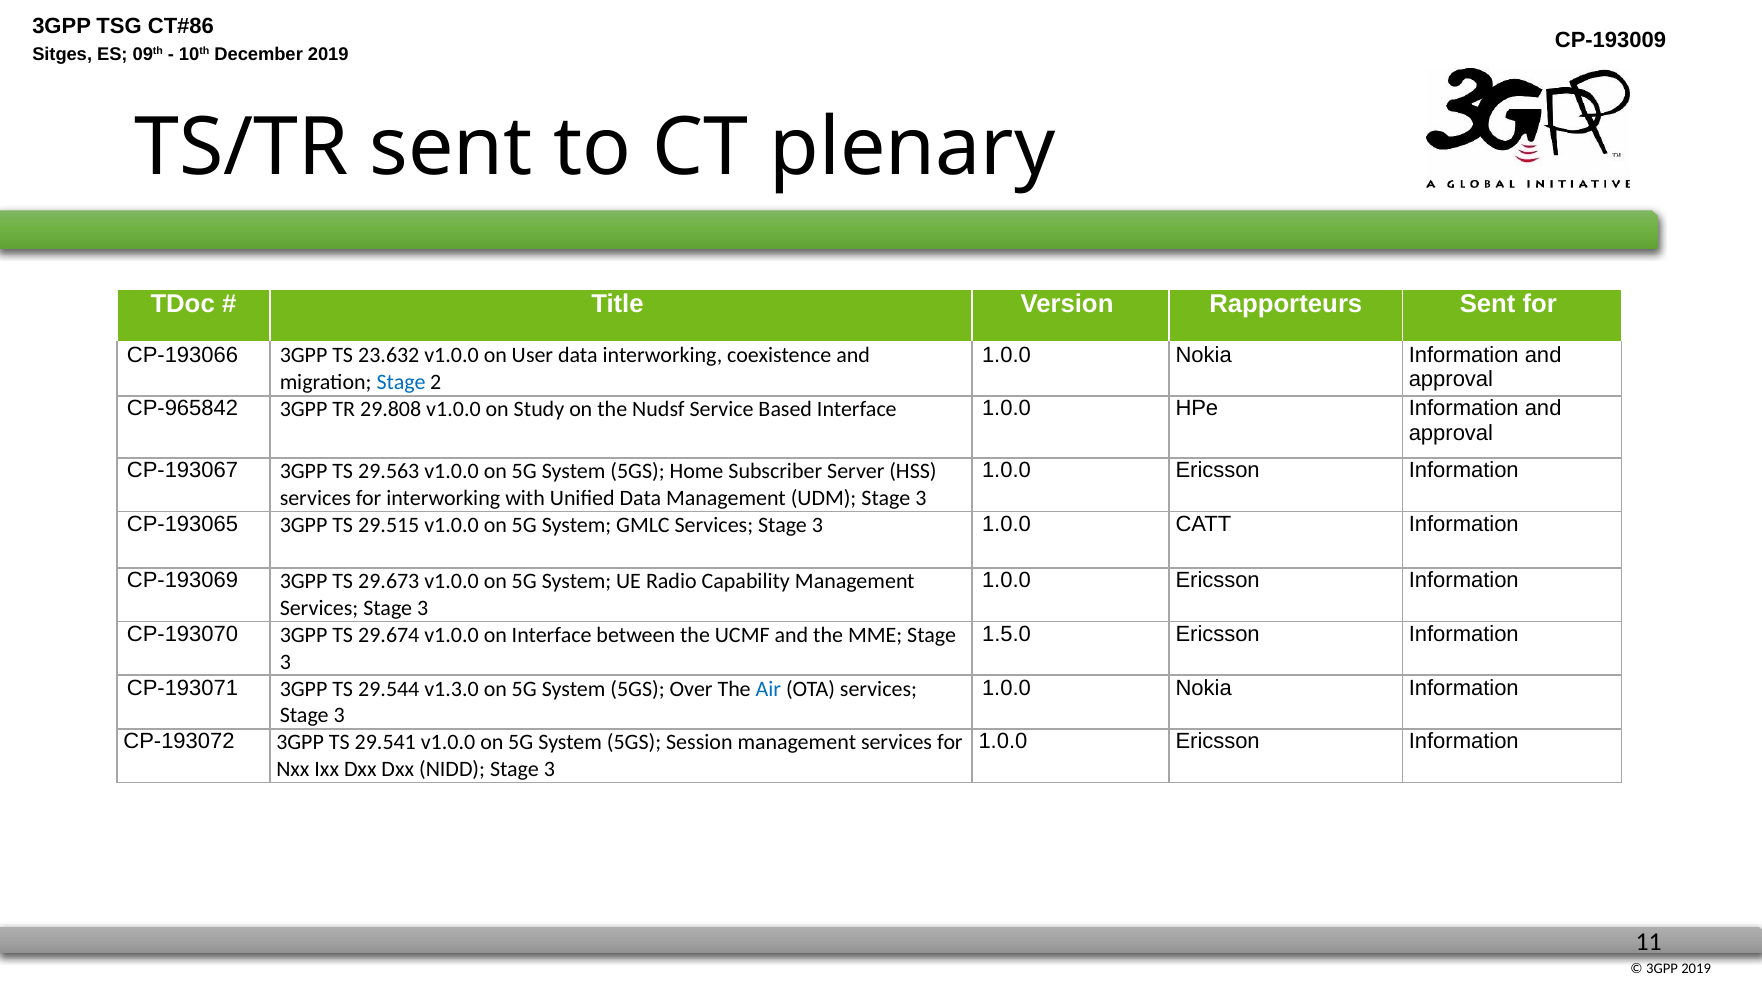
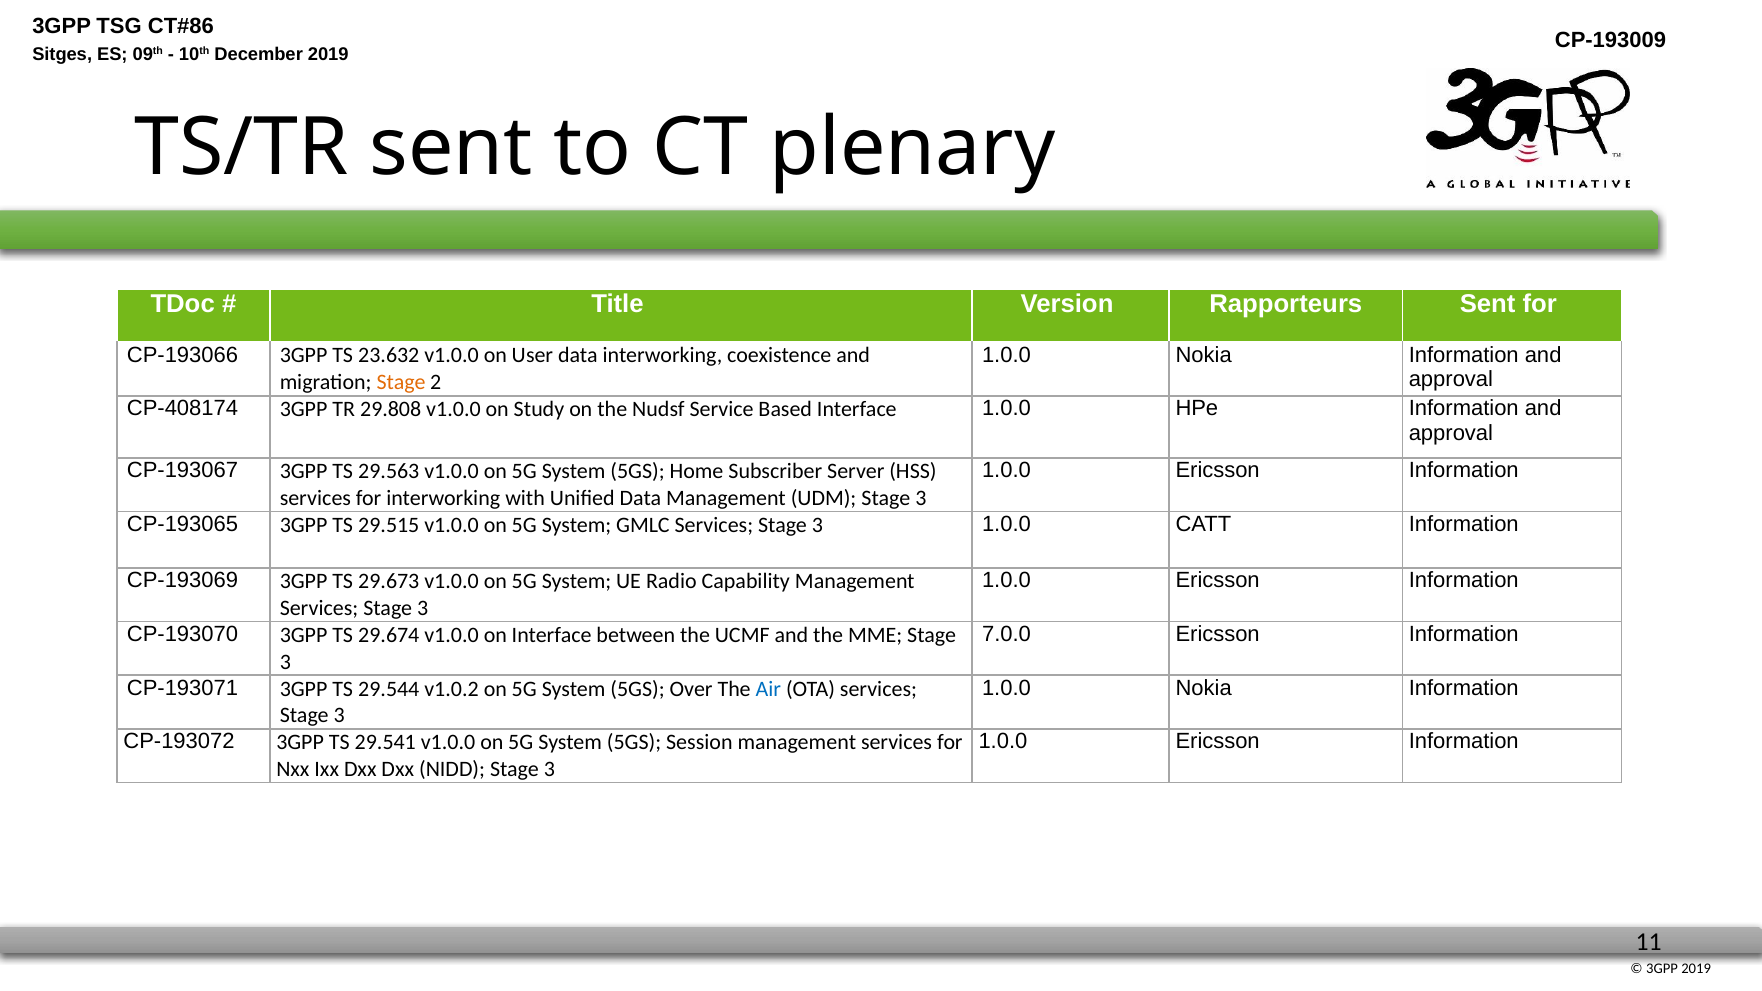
Stage at (401, 383) colour: blue -> orange
CP-965842: CP-965842 -> CP-408174
1.5.0: 1.5.0 -> 7.0.0
v1.3.0: v1.3.0 -> v1.0.2
